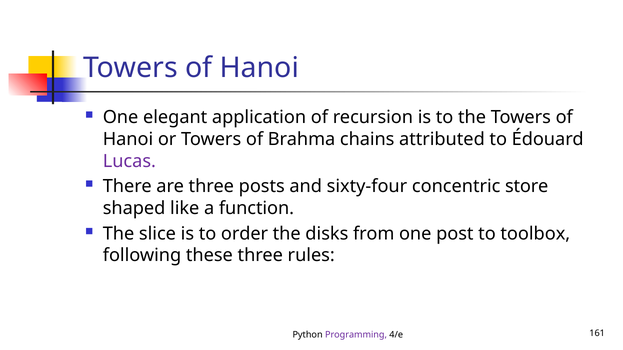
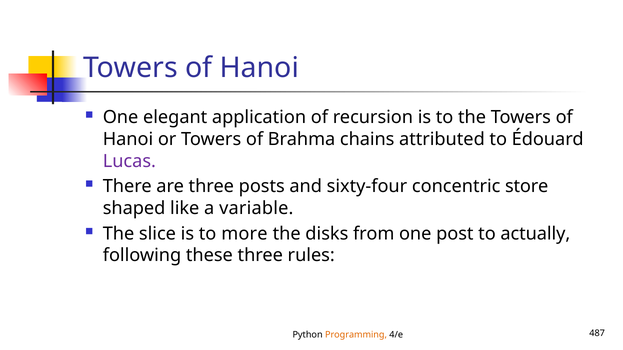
function: function -> variable
order: order -> more
toolbox: toolbox -> actually
Programming colour: purple -> orange
161: 161 -> 487
